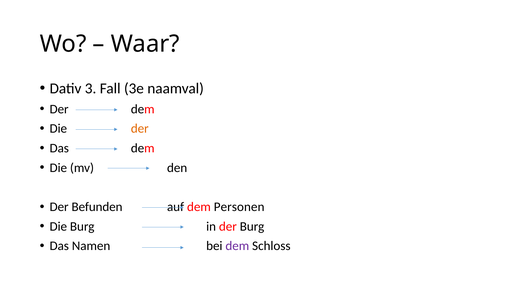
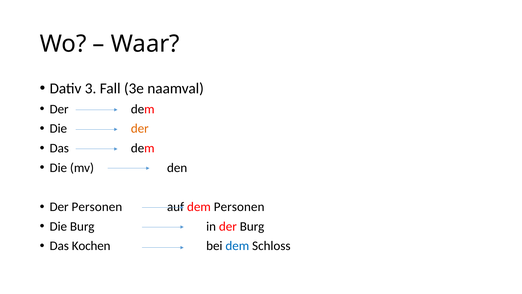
Der Befunden: Befunden -> Personen
Namen: Namen -> Kochen
dem at (237, 246) colour: purple -> blue
